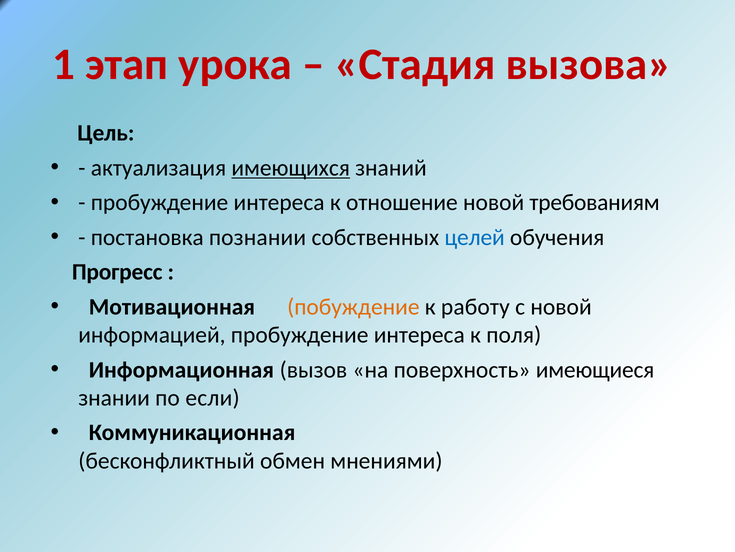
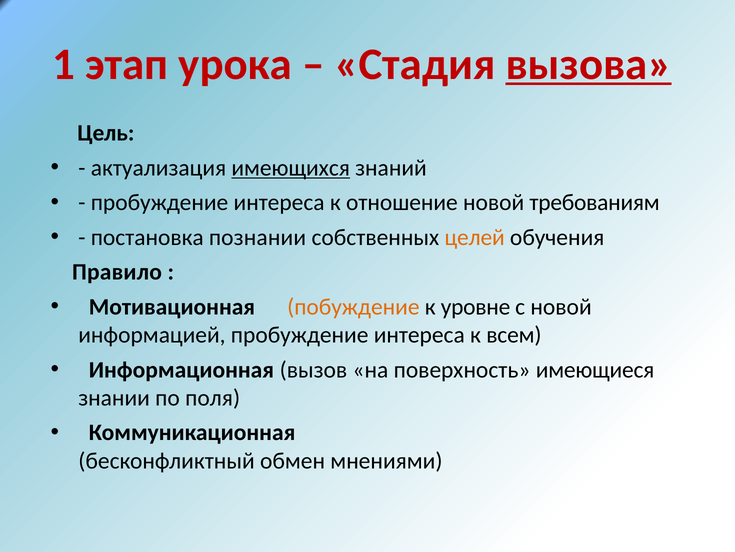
вызова underline: none -> present
целей colour: blue -> orange
Прогресс: Прогресс -> Правило
работу: работу -> уровне
поля: поля -> всем
если: если -> поля
